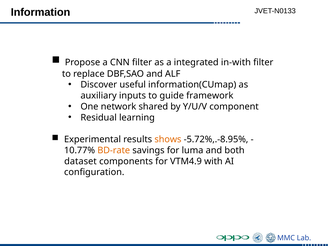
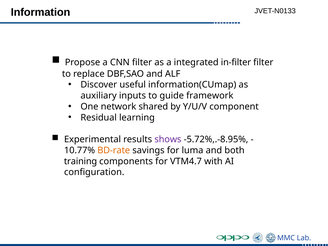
in-with: in-with -> in-filter
shows colour: orange -> purple
dataset: dataset -> training
VTM4.9: VTM4.9 -> VTM4.7
